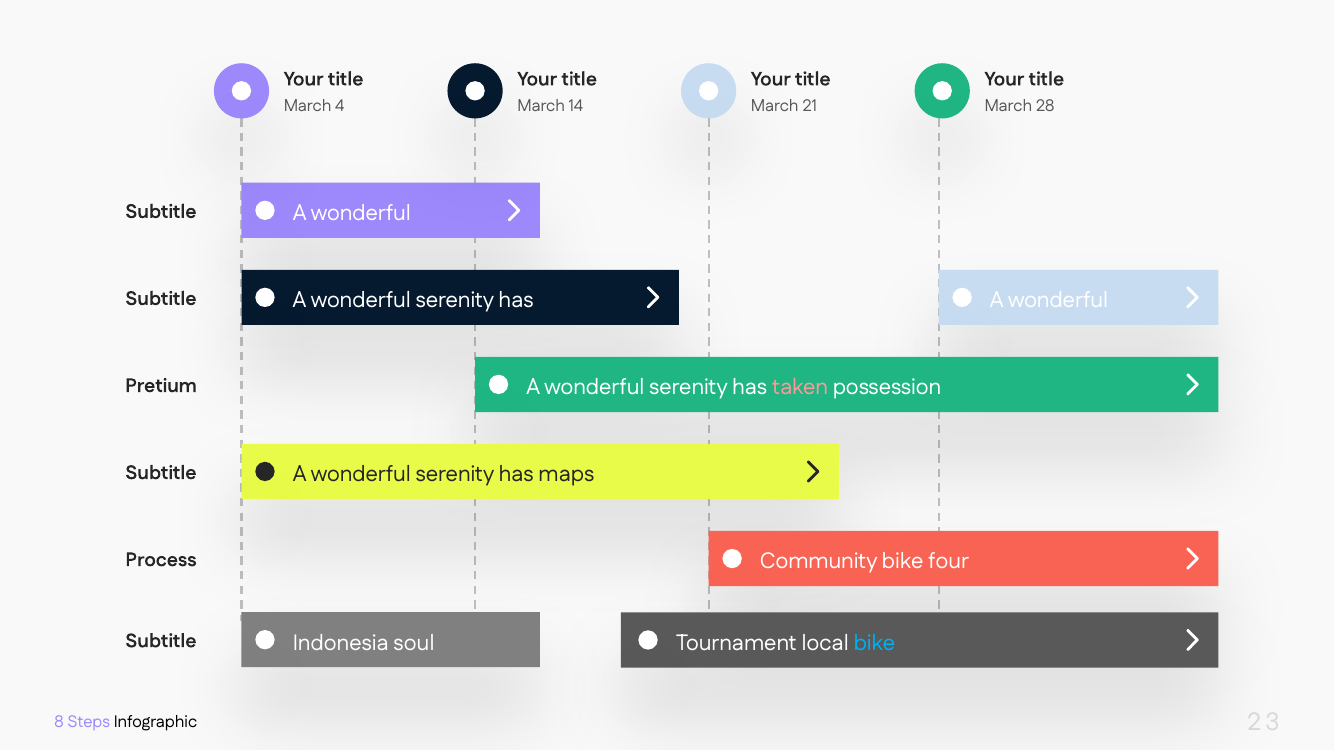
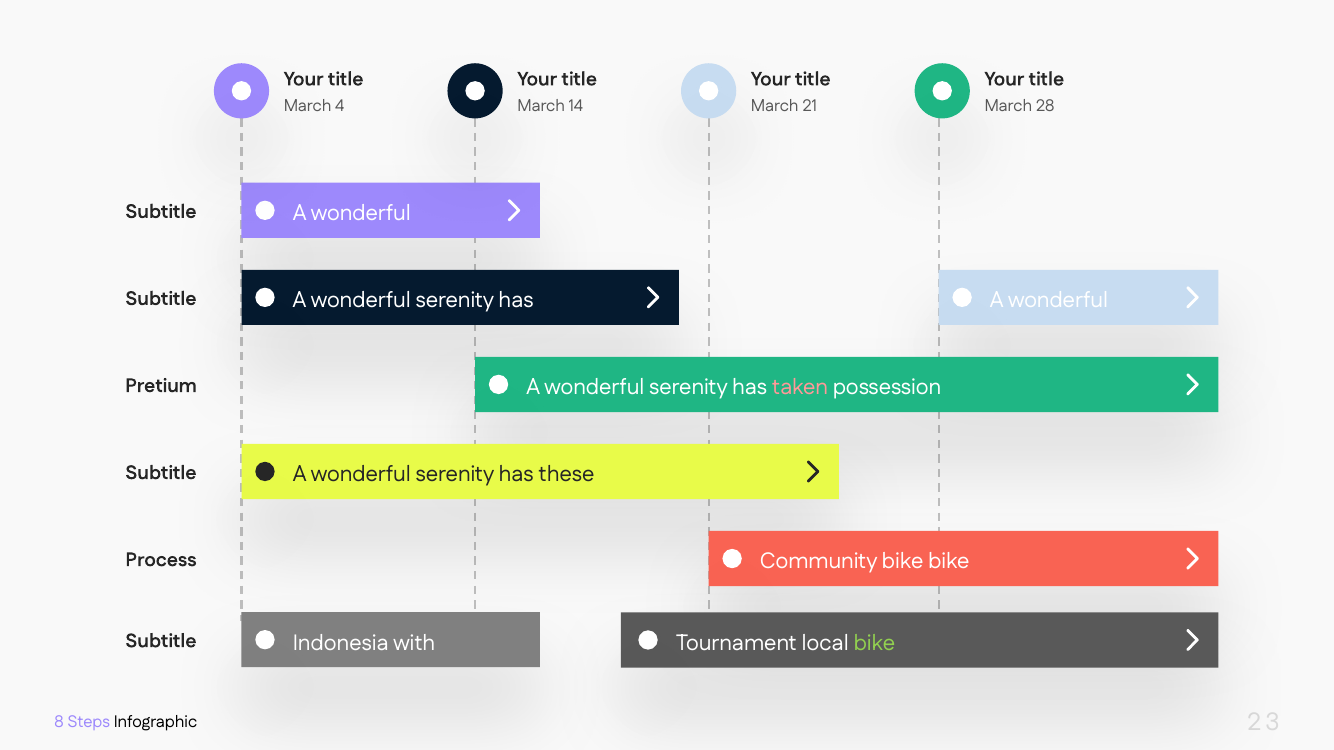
maps: maps -> these
bike four: four -> bike
soul: soul -> with
bike at (874, 643) colour: light blue -> light green
